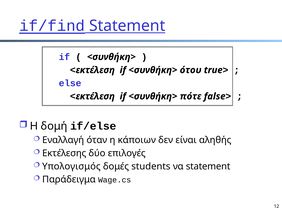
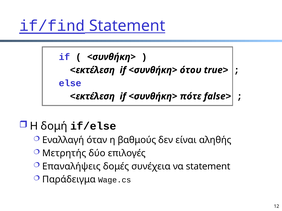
κάποιων: κάποιων -> βαθμούς
Εκτέλεσης: Εκτέλεσης -> Μετρητής
Υπολογισμός: Υπολογισμός -> Επαναλήψεις
students: students -> συνέχεια
